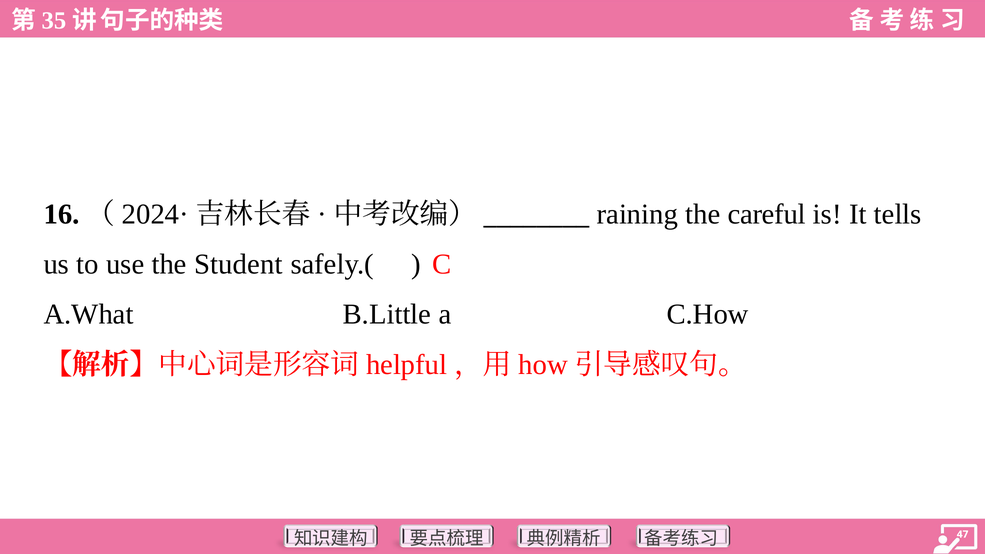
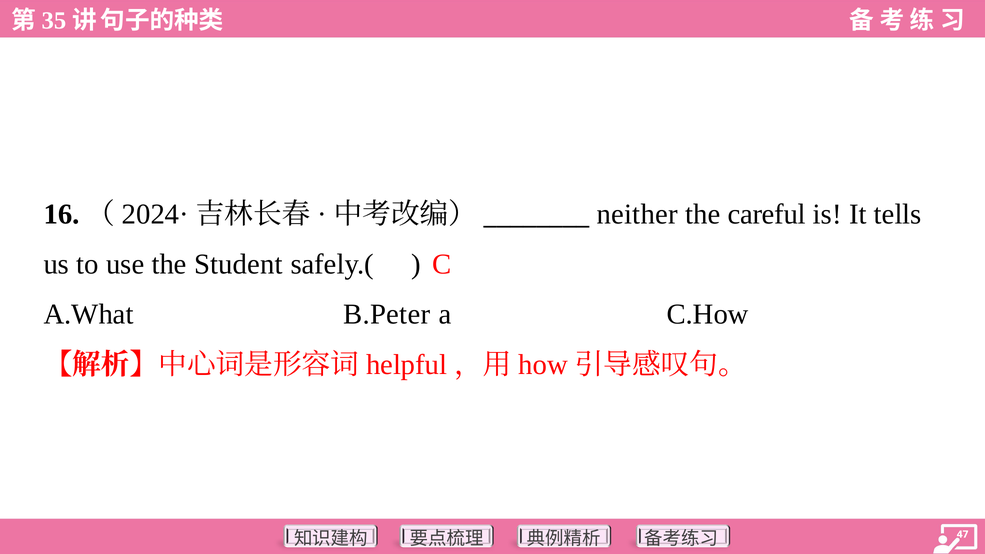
raining: raining -> neither
B.Little: B.Little -> B.Peter
